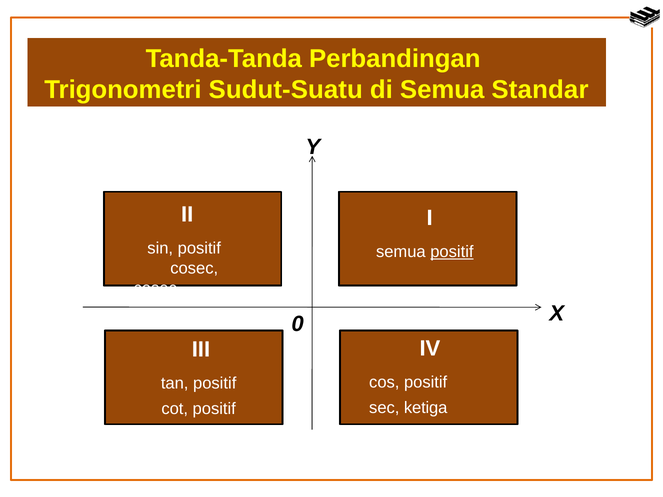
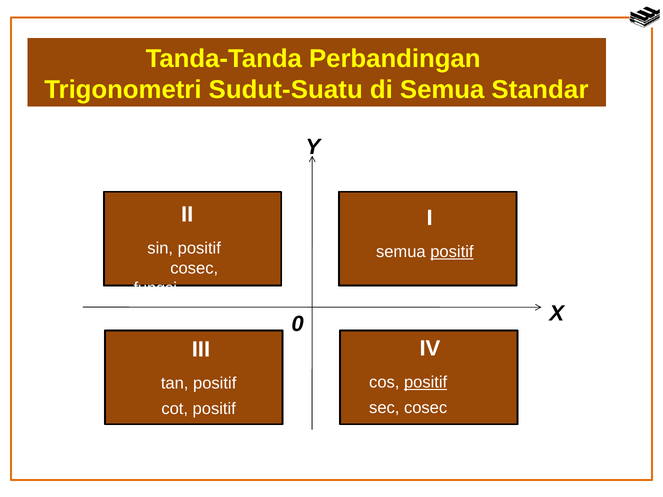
cosec at (155, 288): cosec -> fungsi
positif at (426, 383) underline: none -> present
sec ketiga: ketiga -> cosec
